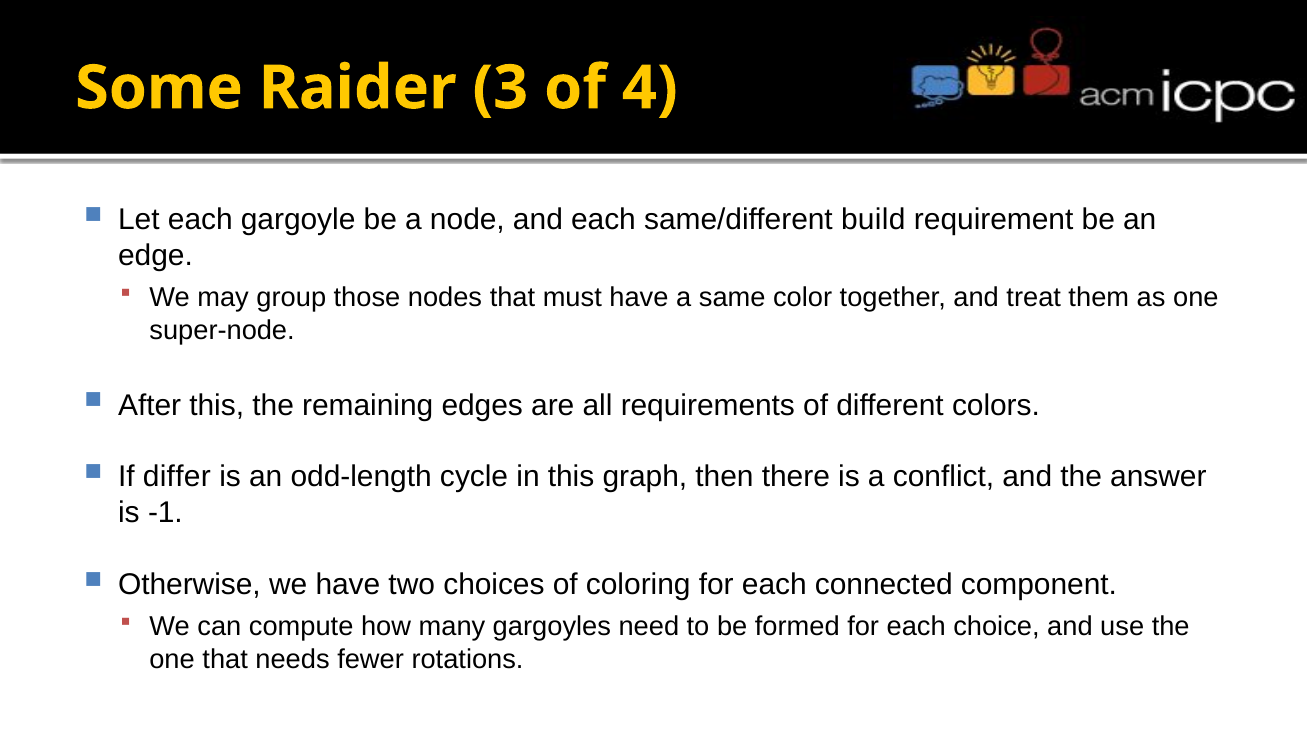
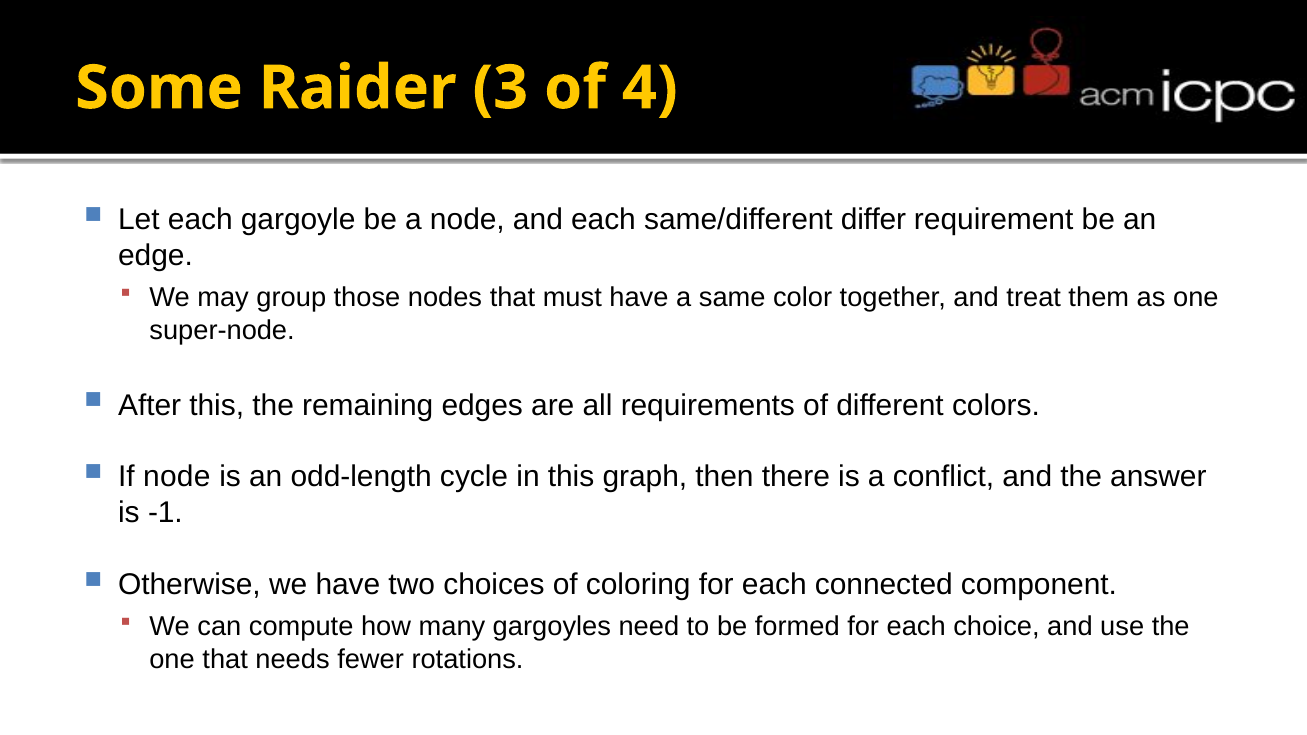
build: build -> differ
If differ: differ -> node
